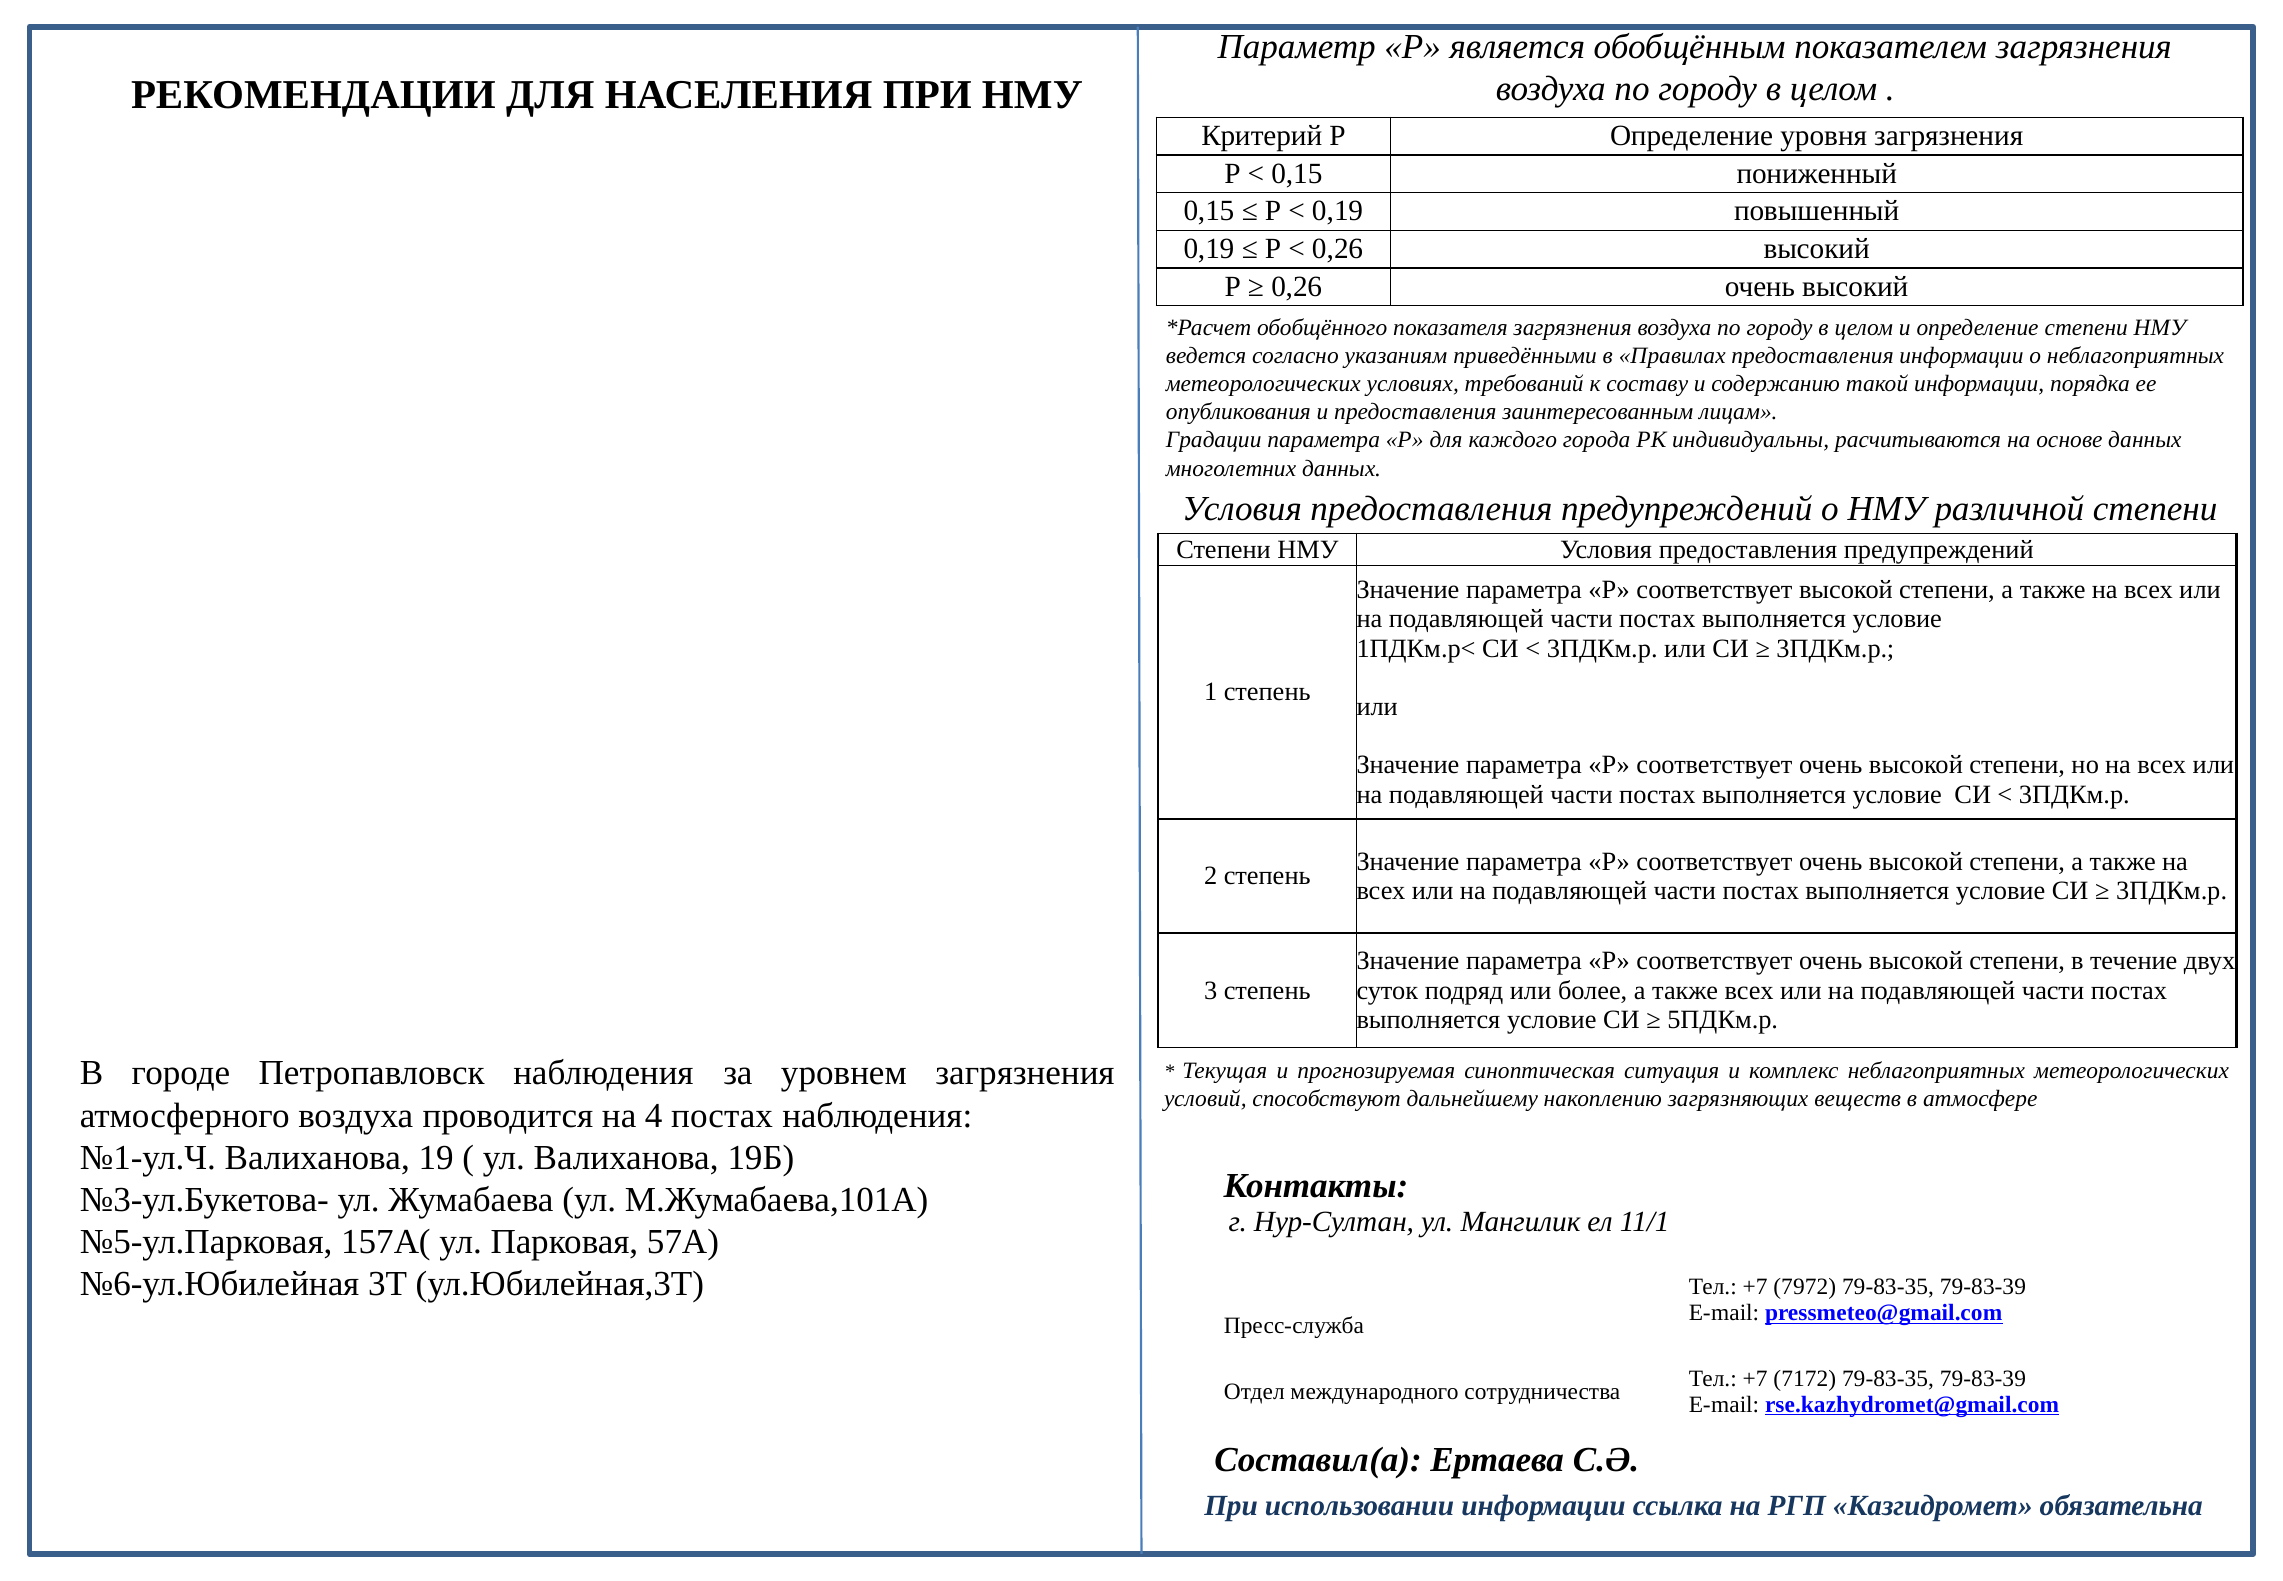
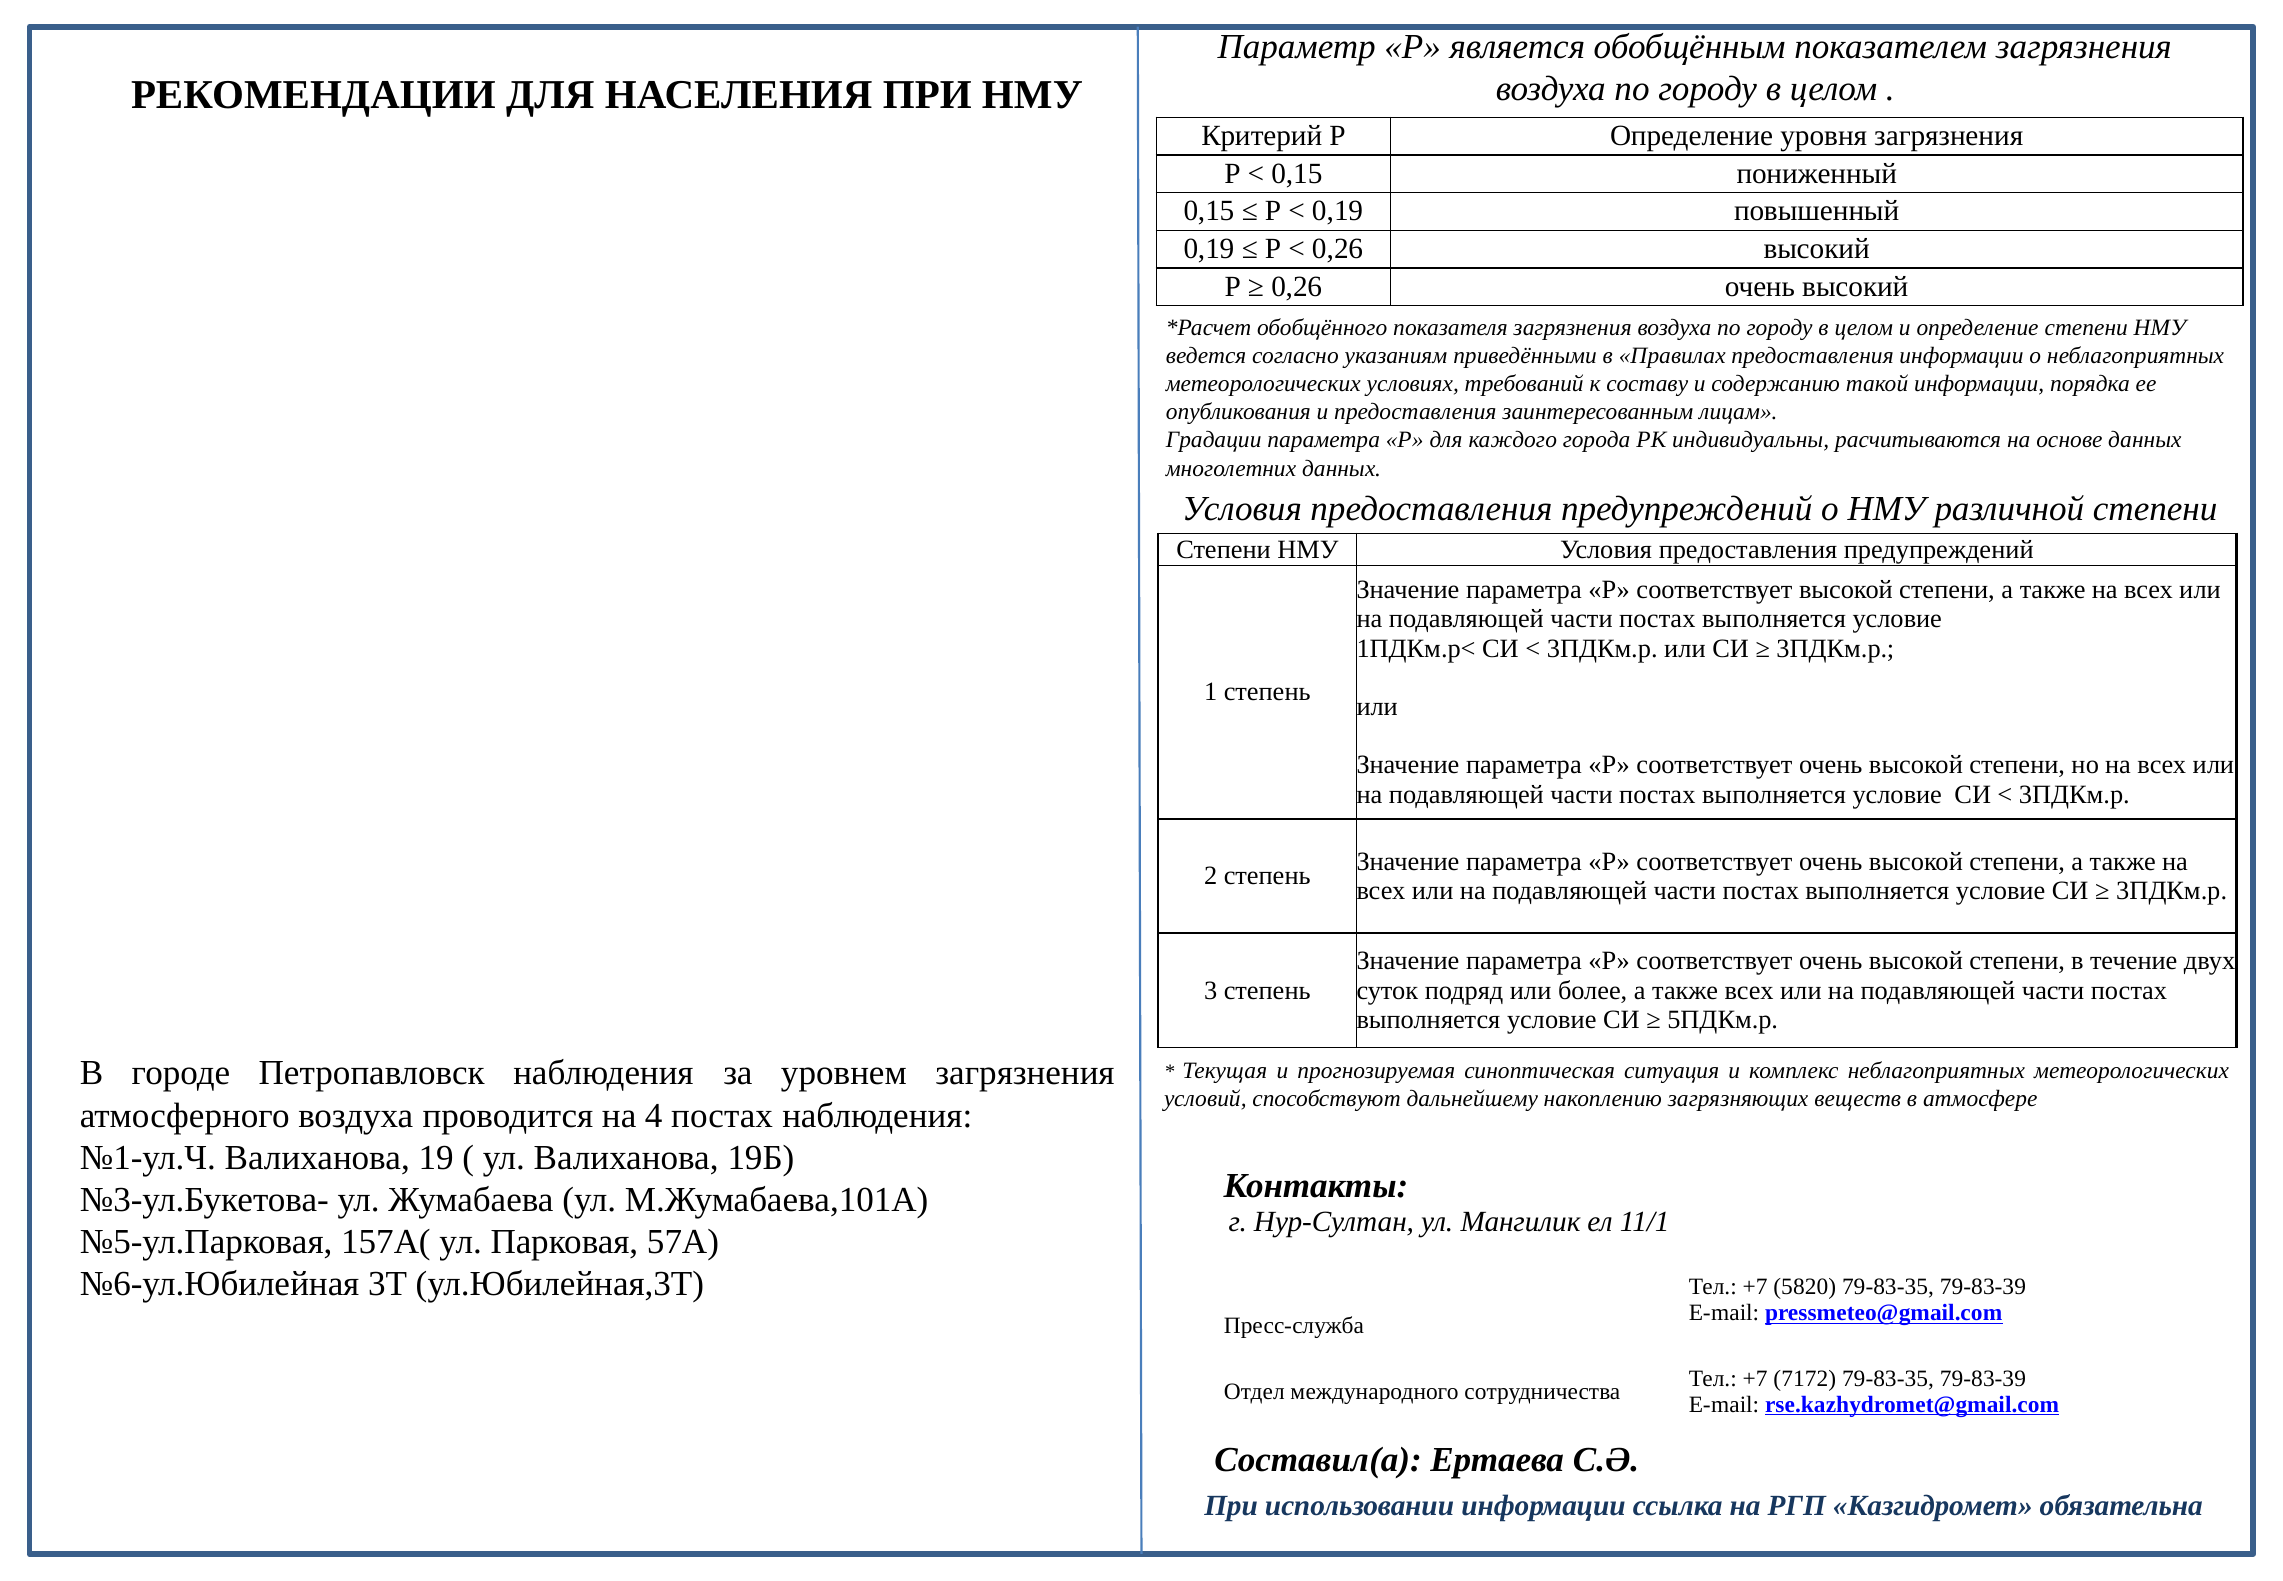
7972: 7972 -> 5820
